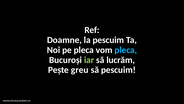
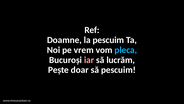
pe pleca: pleca -> vrem
iar colour: light green -> pink
greu: greu -> doar
